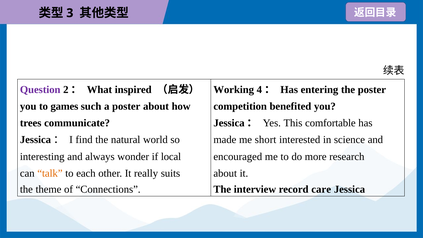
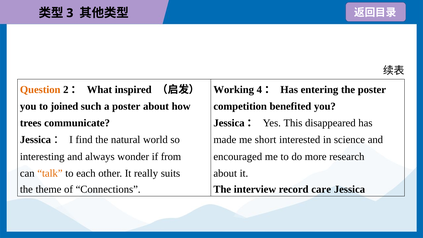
Question colour: purple -> orange
games: games -> joined
comfortable: comfortable -> disappeared
local: local -> from
